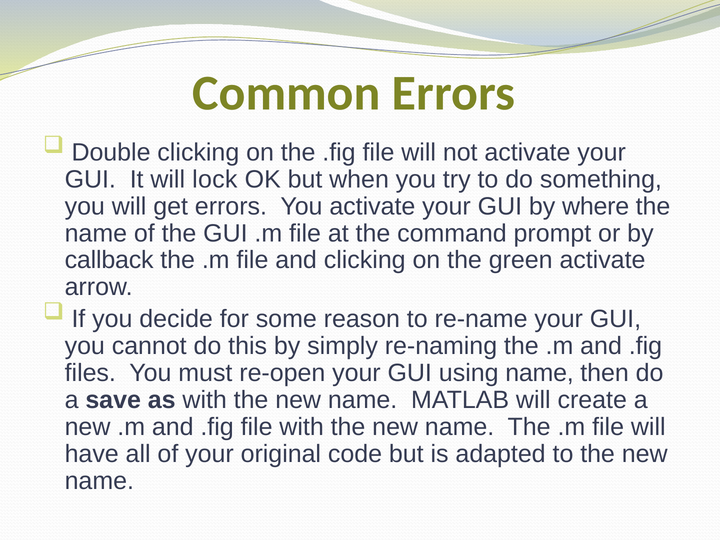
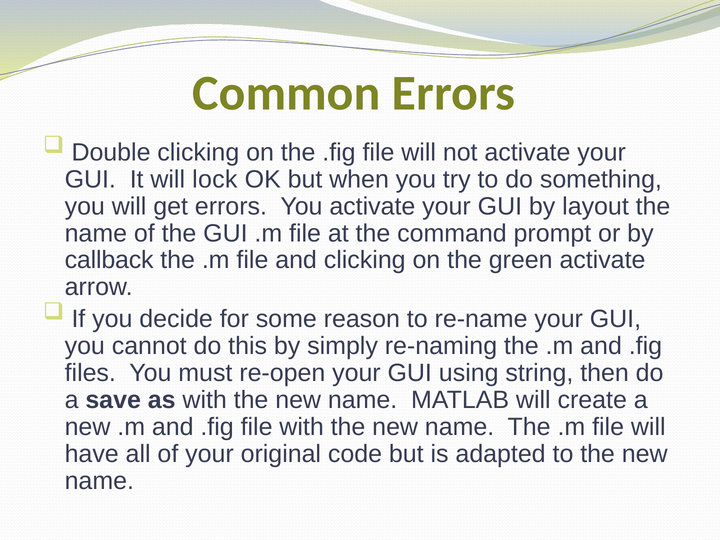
where: where -> layout
using name: name -> string
